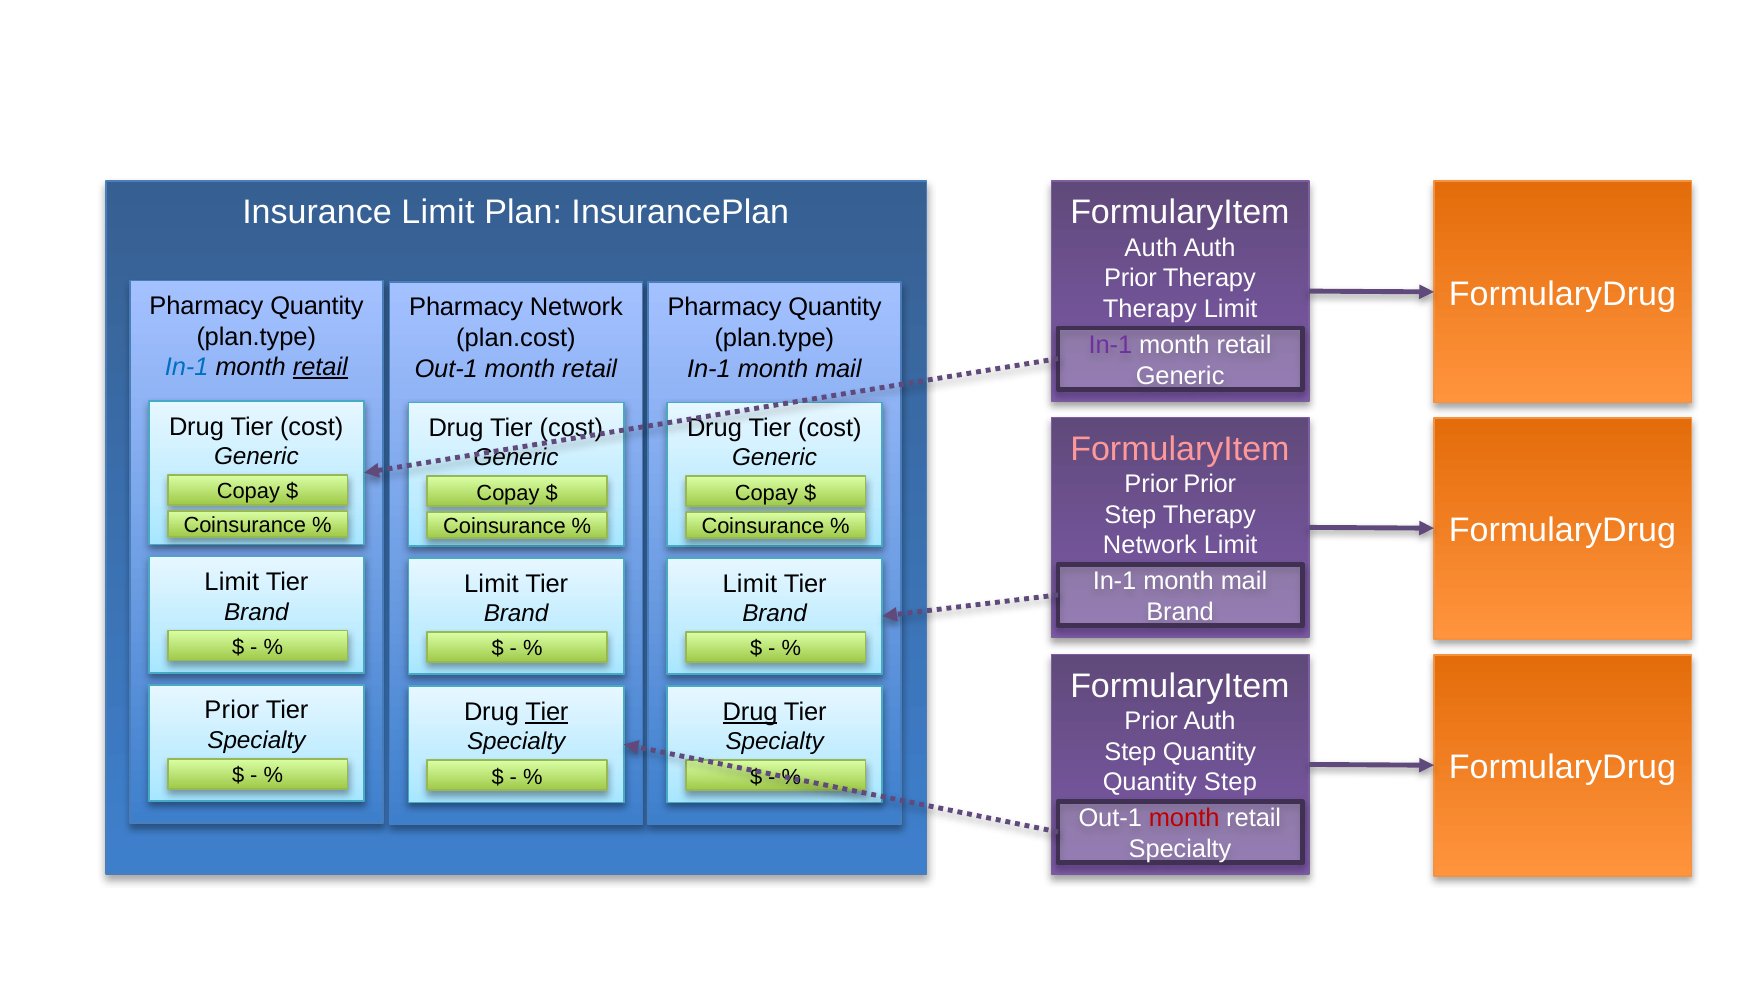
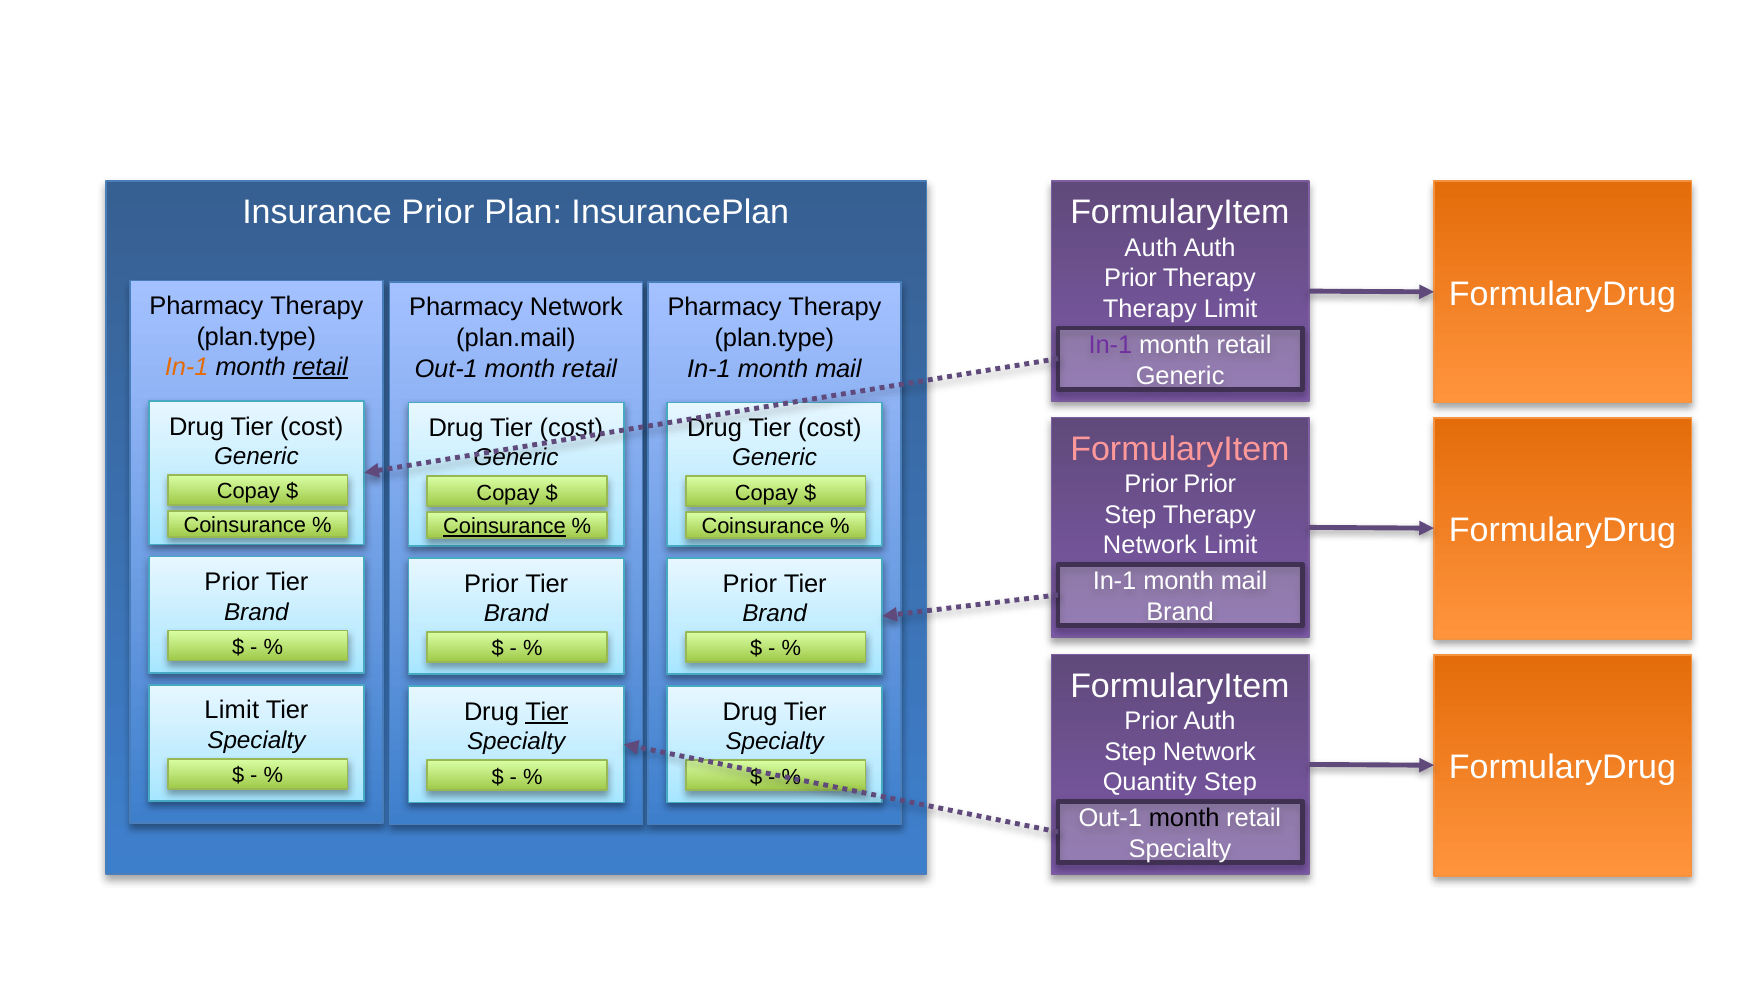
Insurance Limit: Limit -> Prior
Quantity at (317, 306): Quantity -> Therapy
Quantity at (835, 308): Quantity -> Therapy
plan.cost: plan.cost -> plan.mail
In-1 at (187, 367) colour: blue -> orange
Coinsurance at (504, 527) underline: none -> present
Limit at (232, 582): Limit -> Prior
Limit at (491, 584): Limit -> Prior
Limit at (750, 584): Limit -> Prior
Prior at (232, 710): Prior -> Limit
Drug at (750, 712) underline: present -> none
Step Quantity: Quantity -> Network
month at (1184, 818) colour: red -> black
